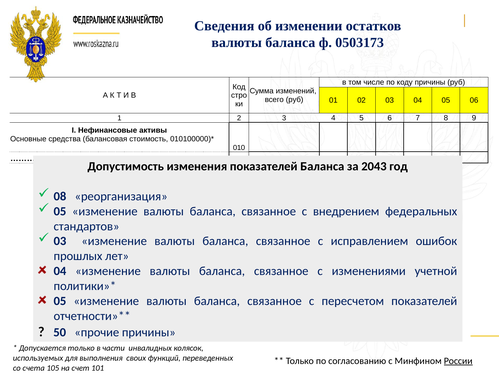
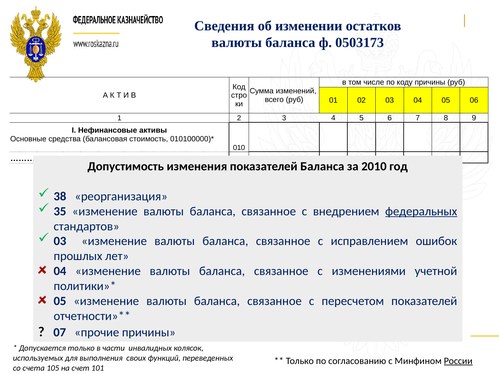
2043: 2043 -> 2010
08: 08 -> 38
05 at (60, 211): 05 -> 35
федеральных underline: none -> present
50: 50 -> 07
